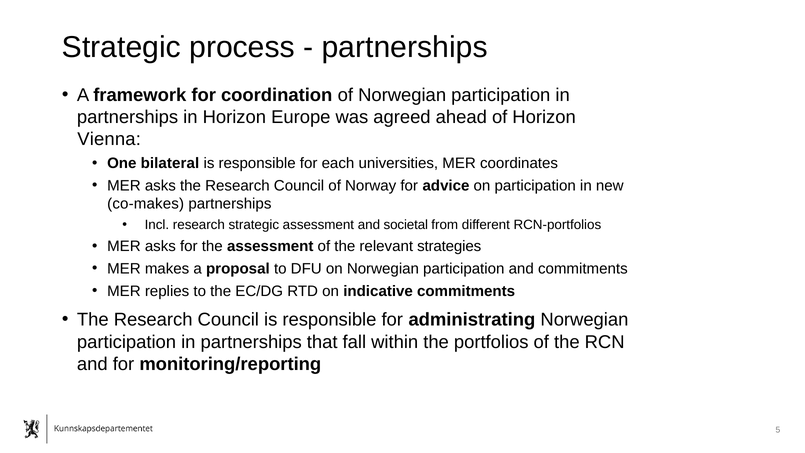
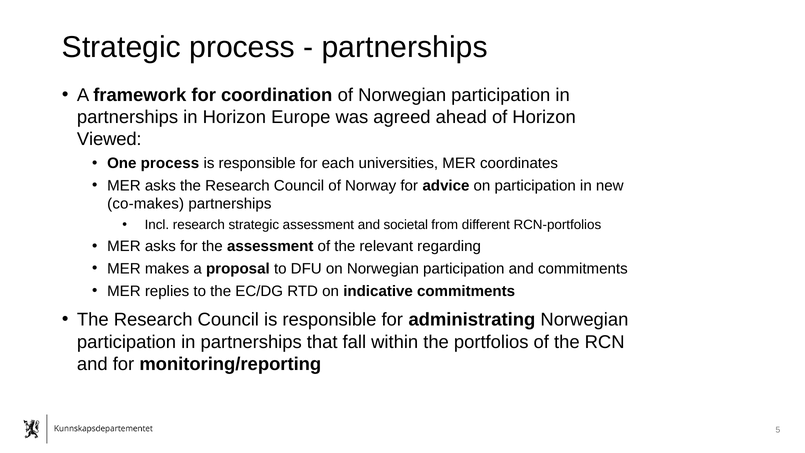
Vienna: Vienna -> Viewed
One bilateral: bilateral -> process
strategies: strategies -> regarding
